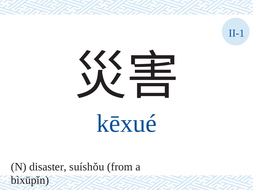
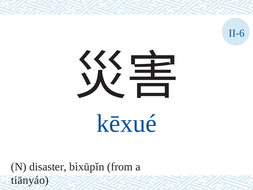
II-1: II-1 -> II-6
suíshǒu: suíshǒu -> bìxūpǐn
bìxūpǐn: bìxūpǐn -> tiānyáo
